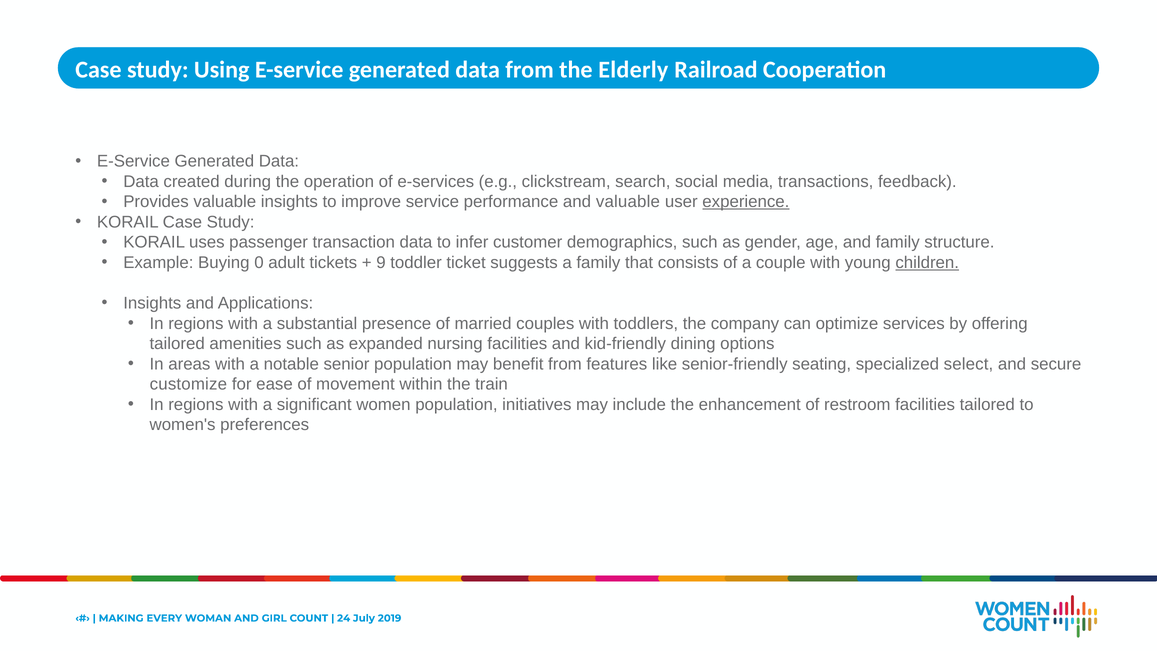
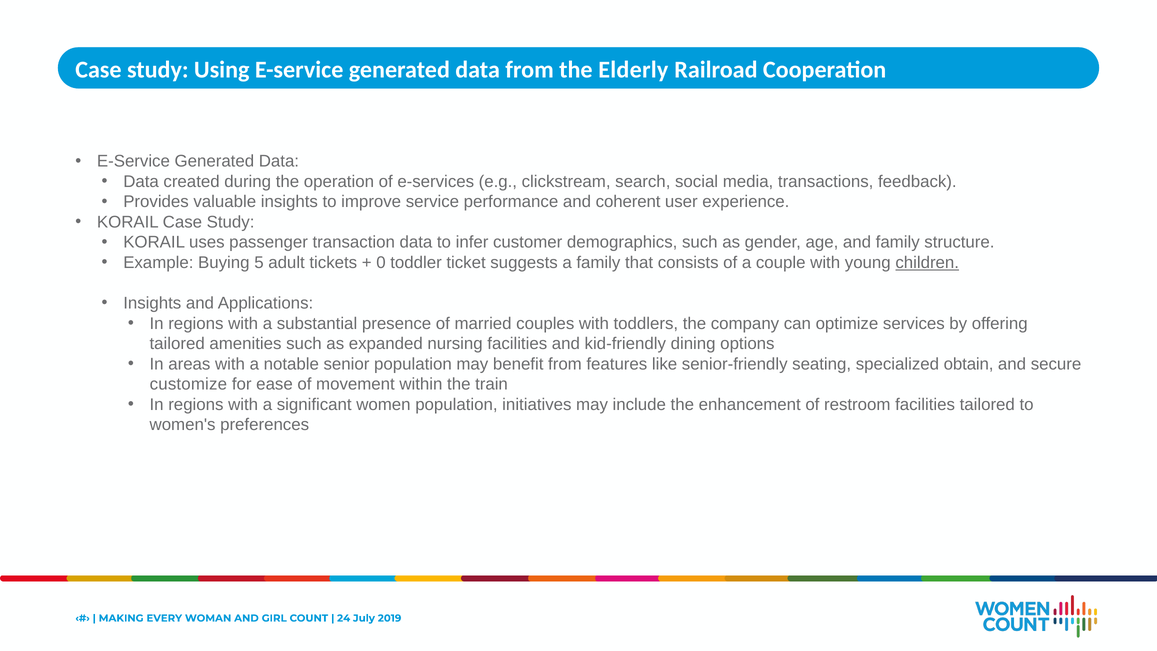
and valuable: valuable -> coherent
experience underline: present -> none
0: 0 -> 5
9: 9 -> 0
select: select -> obtain
